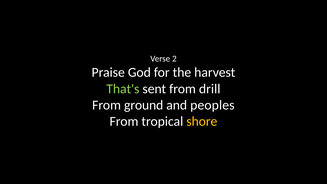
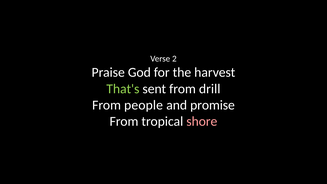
ground: ground -> people
peoples: peoples -> promise
shore colour: yellow -> pink
